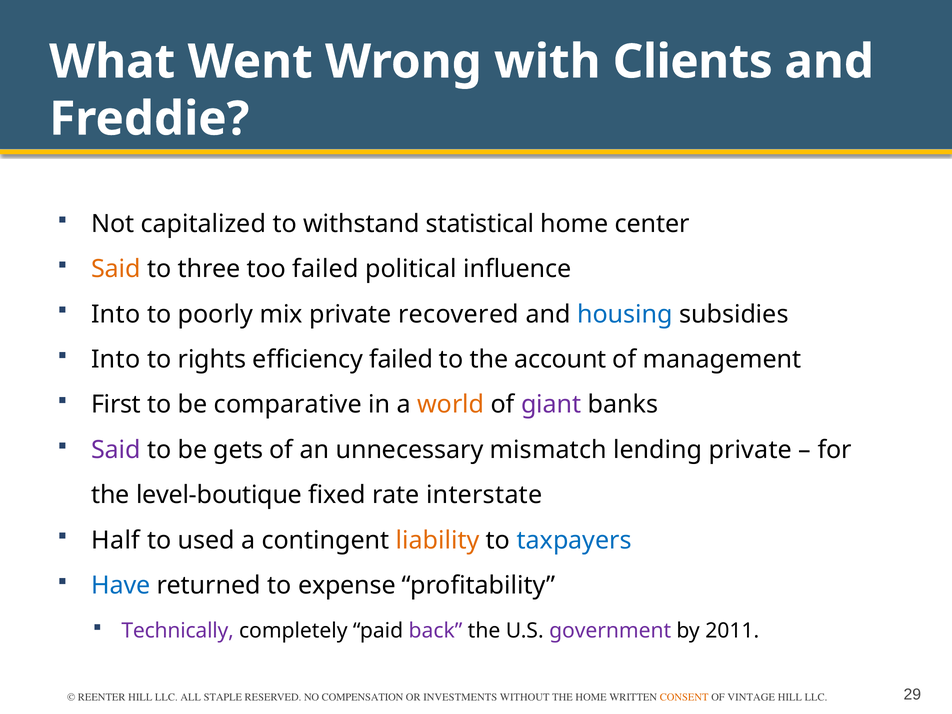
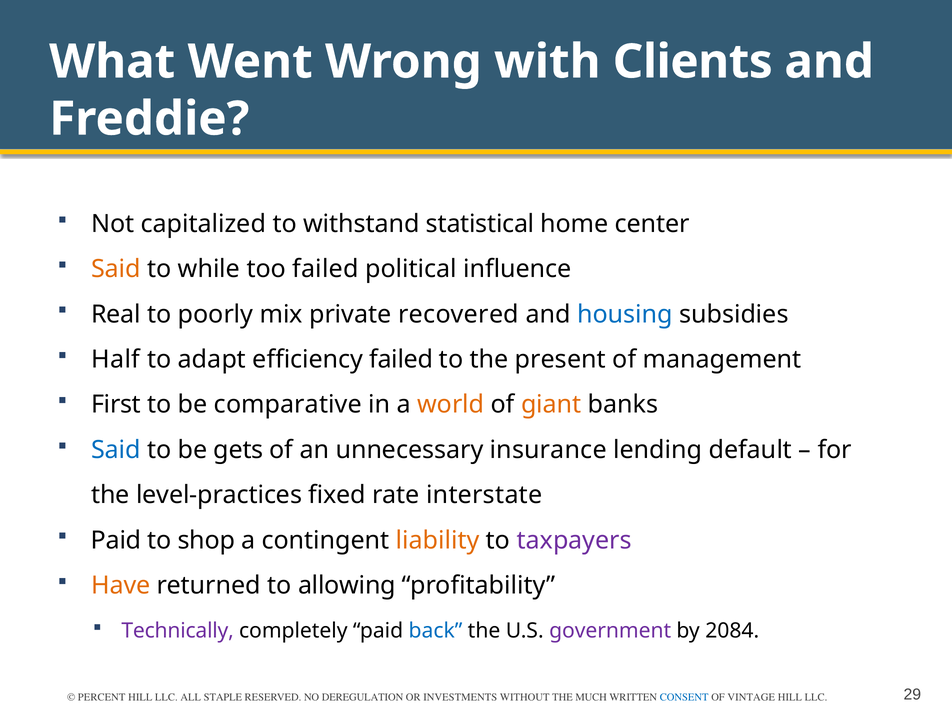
three: three -> while
Into at (116, 314): Into -> Real
Into at (116, 359): Into -> Half
rights: rights -> adapt
account: account -> present
giant colour: purple -> orange
Said at (116, 450) colour: purple -> blue
mismatch: mismatch -> insurance
lending private: private -> default
level-boutique: level-boutique -> level-practices
Half at (116, 540): Half -> Paid
used: used -> shop
taxpayers colour: blue -> purple
Have colour: blue -> orange
expense: expense -> allowing
back colour: purple -> blue
2011: 2011 -> 2084
REENTER: REENTER -> PERCENT
COMPENSATION: COMPENSATION -> DEREGULATION
THE HOME: HOME -> MUCH
CONSENT colour: orange -> blue
